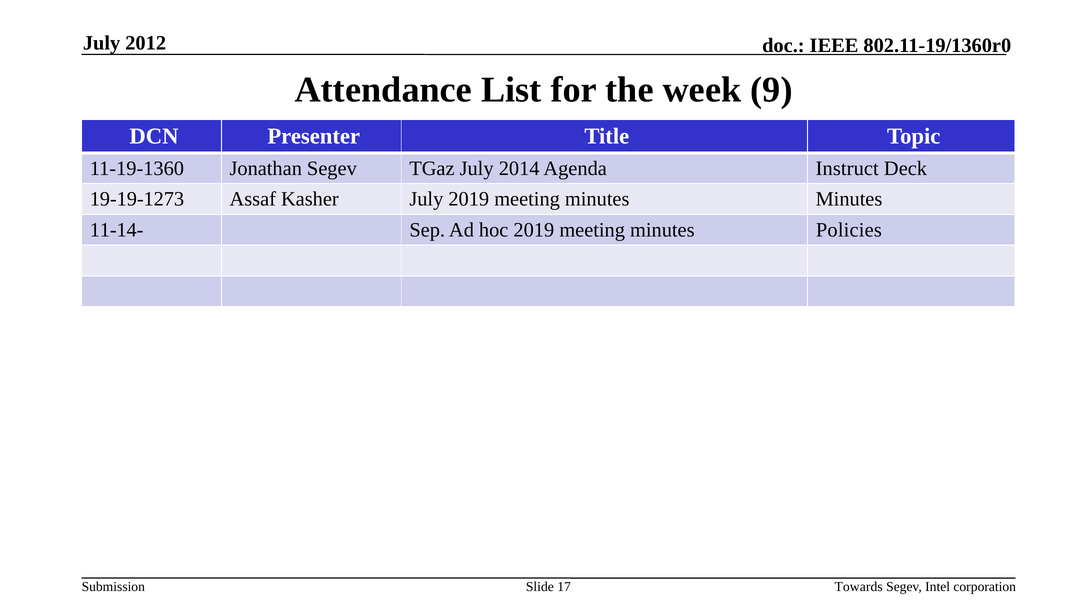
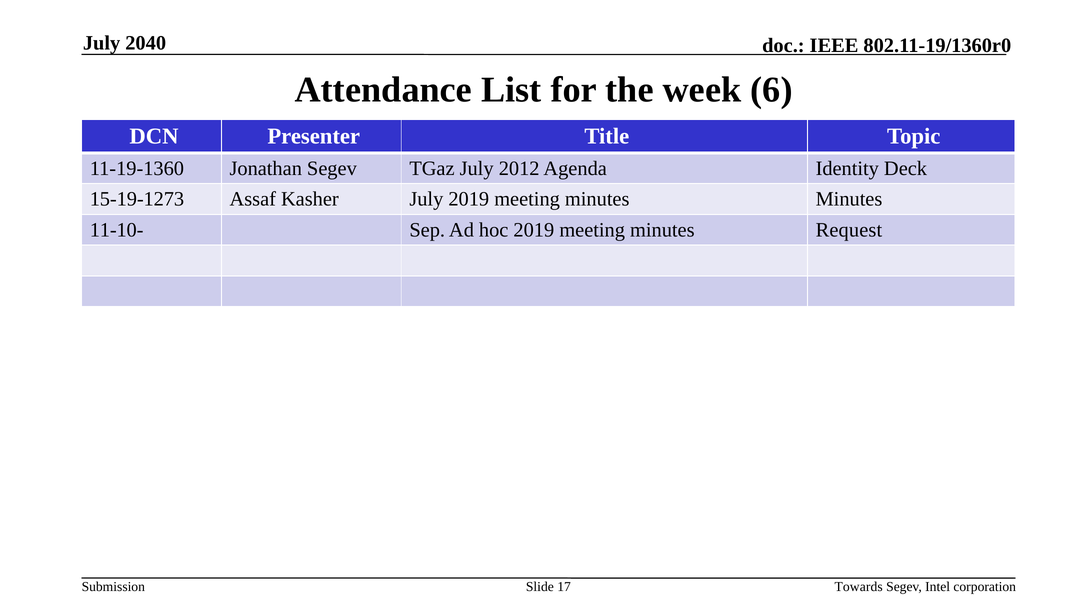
2012: 2012 -> 2040
9: 9 -> 6
2014: 2014 -> 2012
Instruct: Instruct -> Identity
19-19-1273: 19-19-1273 -> 15-19-1273
11-14-: 11-14- -> 11-10-
Policies: Policies -> Request
